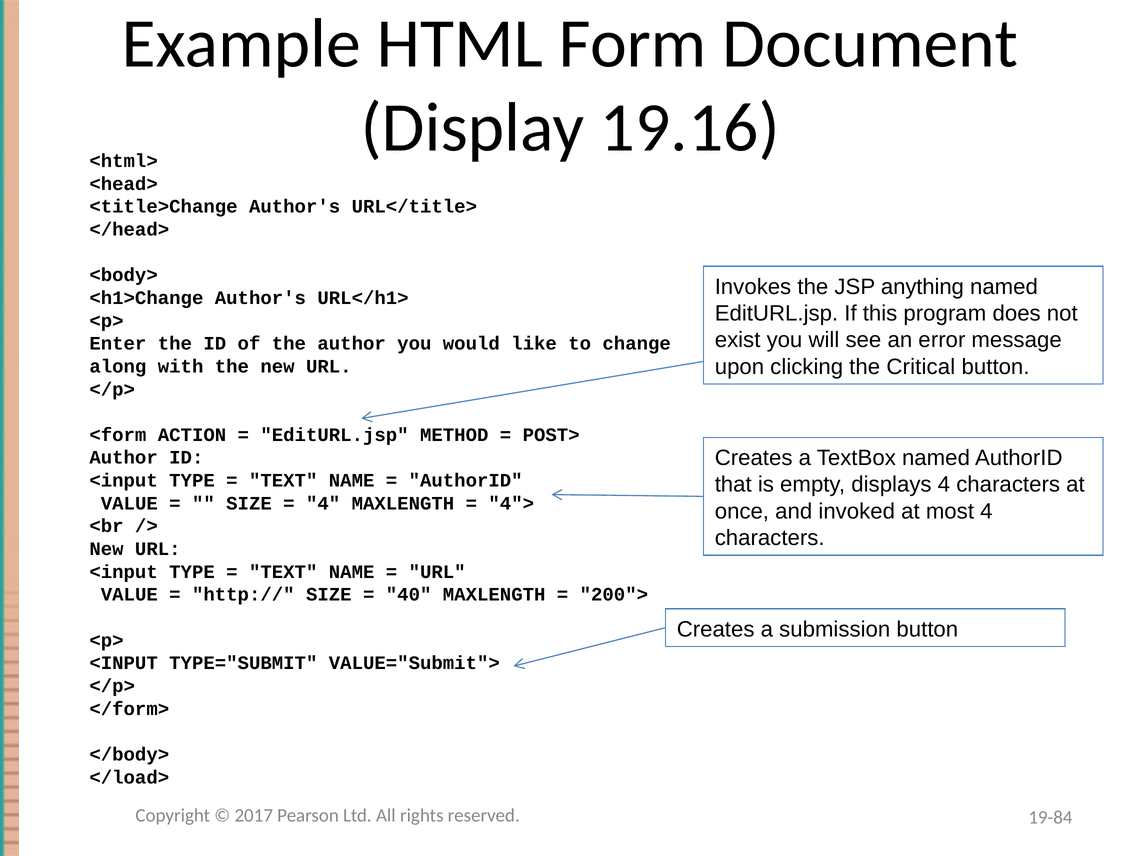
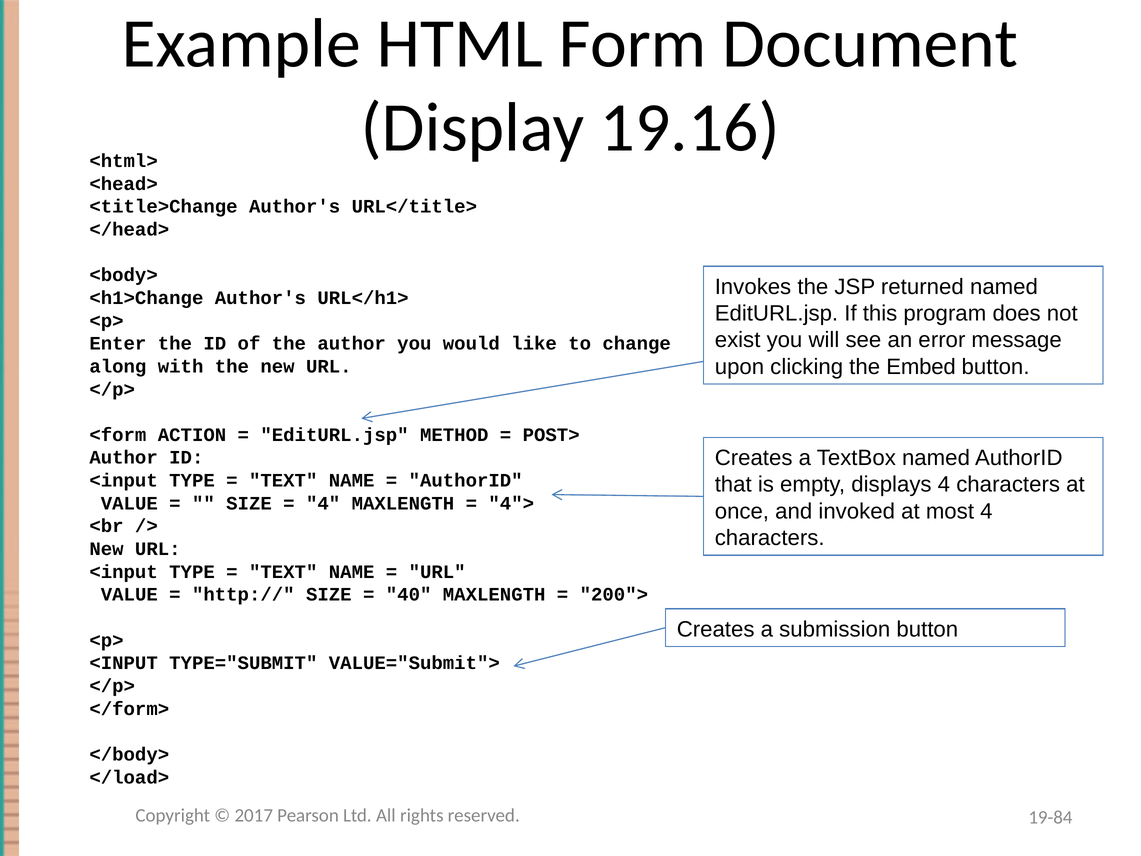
anything: anything -> returned
Critical: Critical -> Embed
